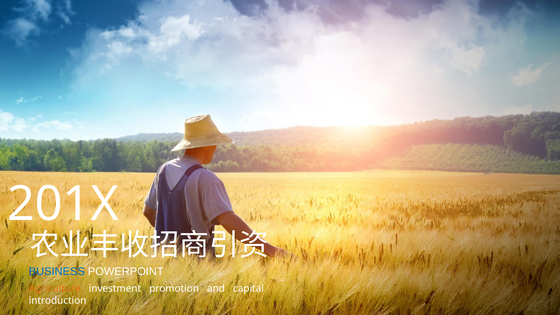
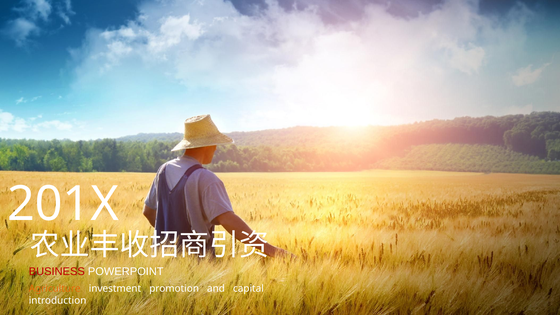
BUSINESS colour: blue -> red
